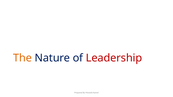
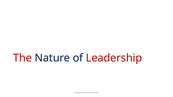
The colour: orange -> red
